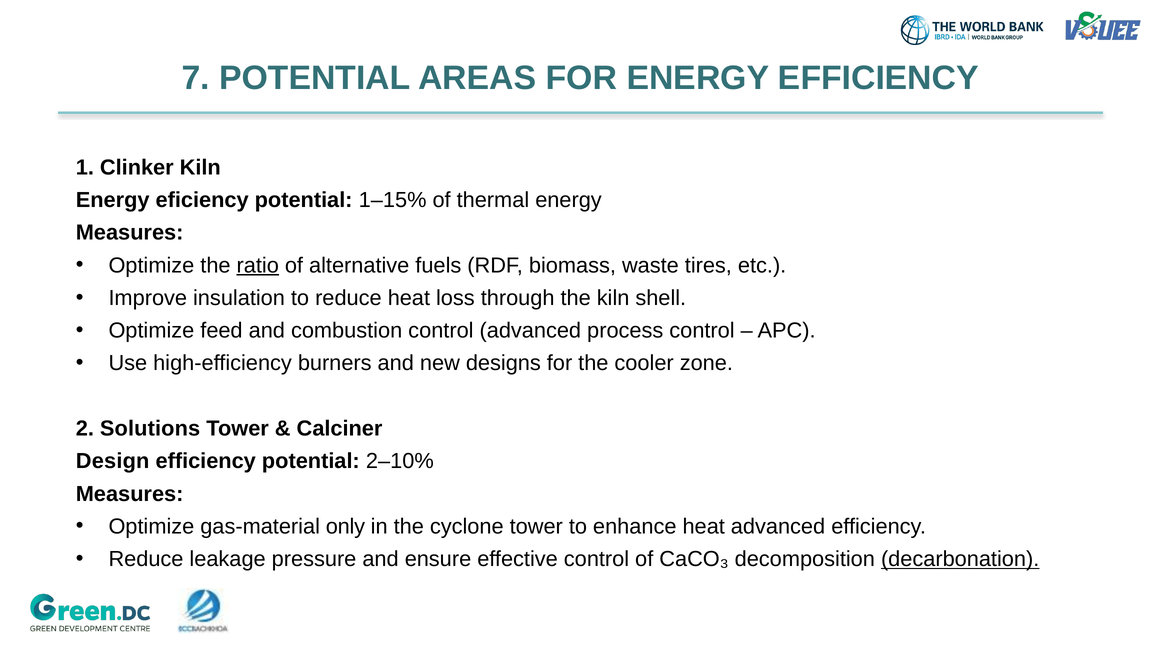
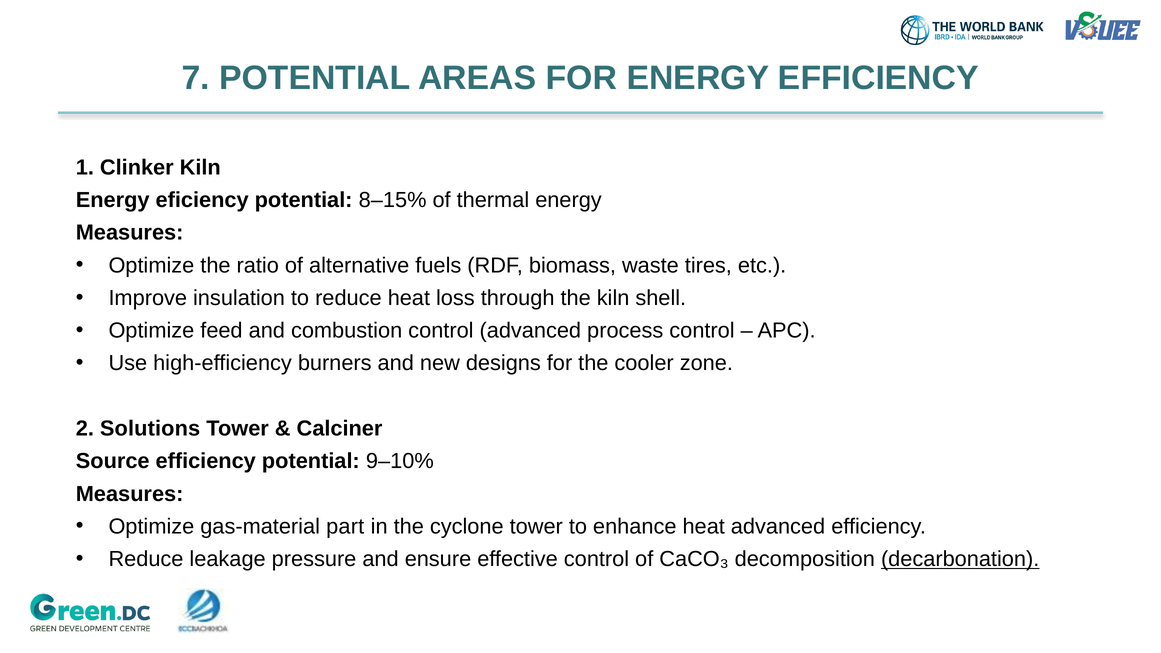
1–15%: 1–15% -> 8–15%
ratio underline: present -> none
Design: Design -> Source
2–10%: 2–10% -> 9–10%
only: only -> part
